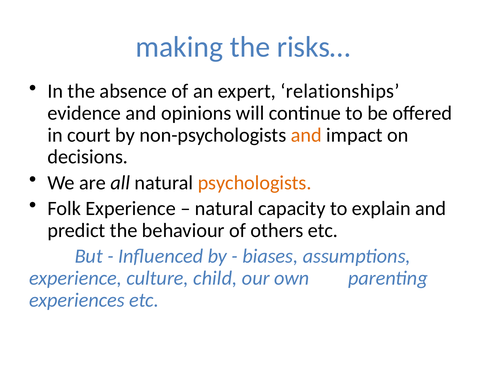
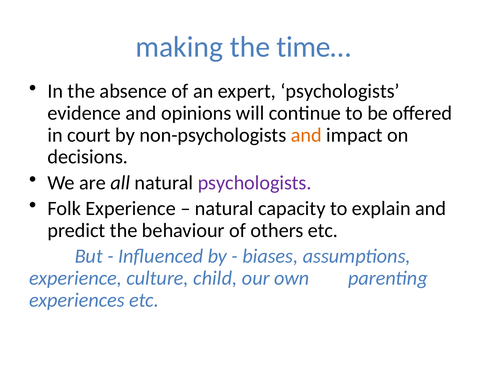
risks…: risks… -> time…
expert relationships: relationships -> psychologists
psychologists at (255, 182) colour: orange -> purple
